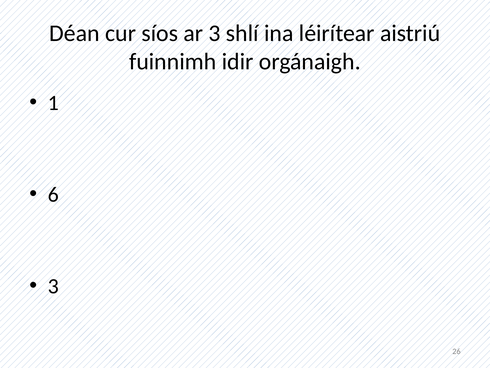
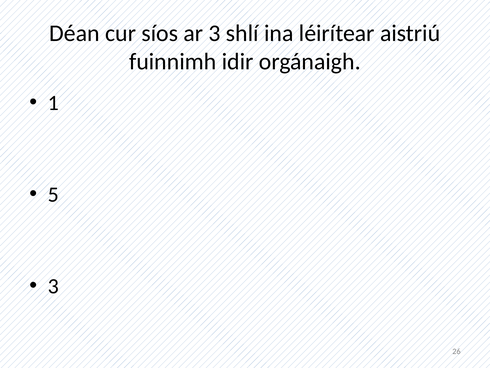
6: 6 -> 5
